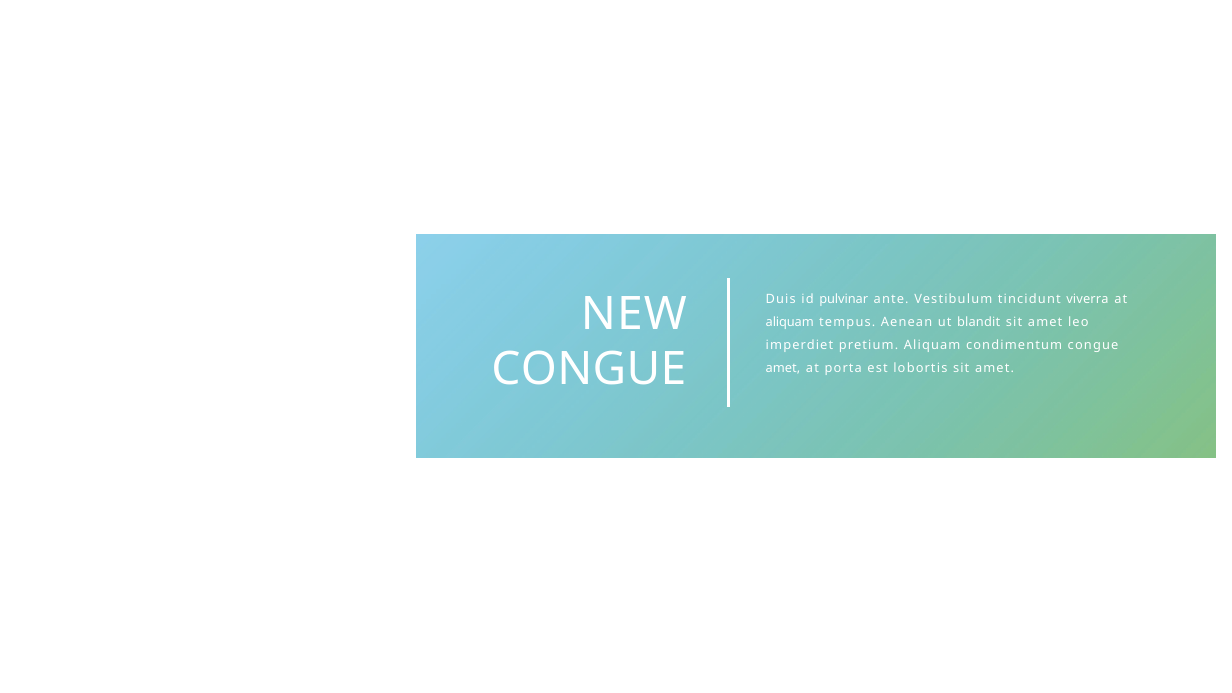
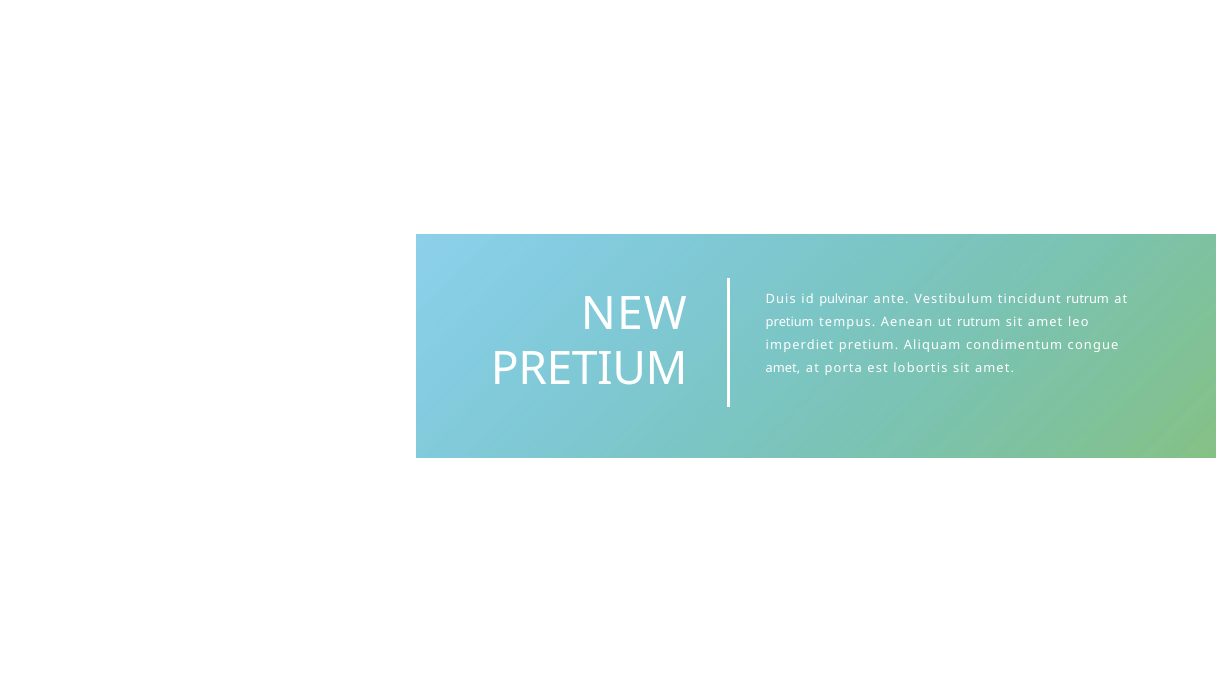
tincidunt viverra: viverra -> rutrum
aliquam at (790, 322): aliquam -> pretium
ut blandit: blandit -> rutrum
CONGUE at (589, 369): CONGUE -> PRETIUM
